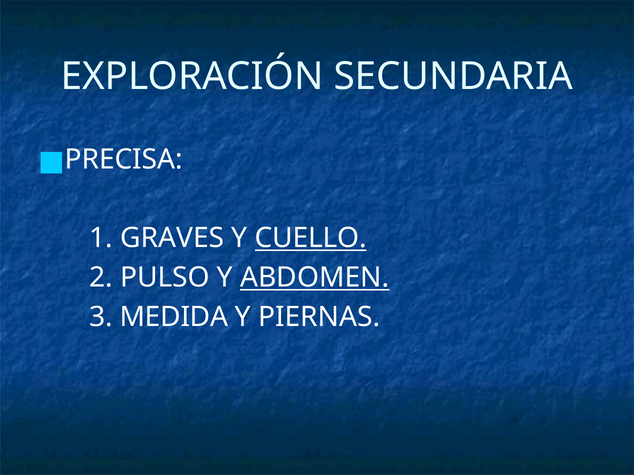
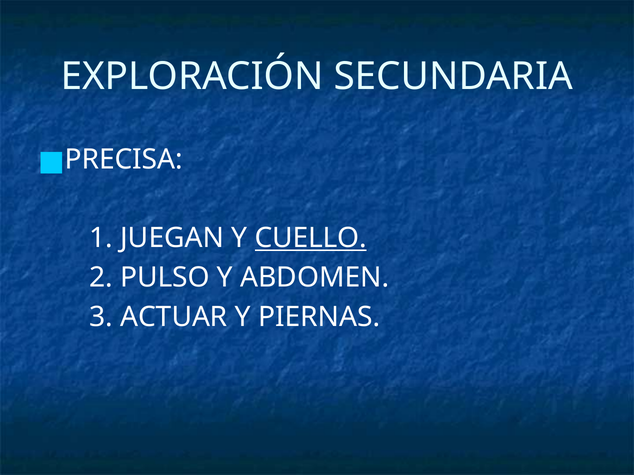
GRAVES: GRAVES -> JUEGAN
ABDOMEN underline: present -> none
MEDIDA: MEDIDA -> ACTUAR
